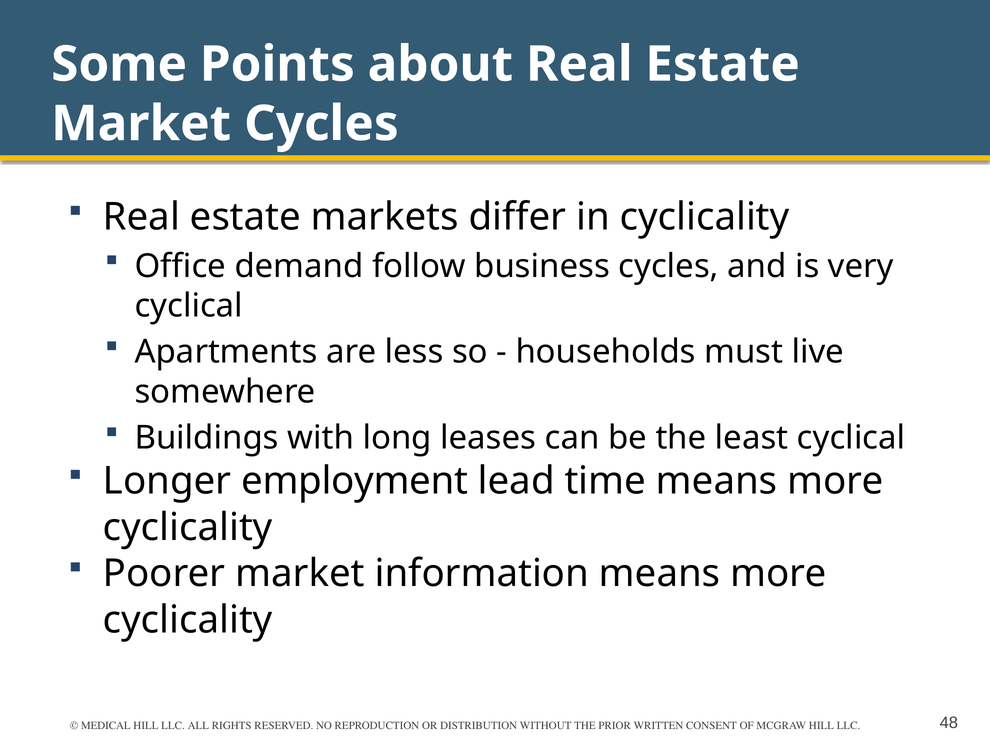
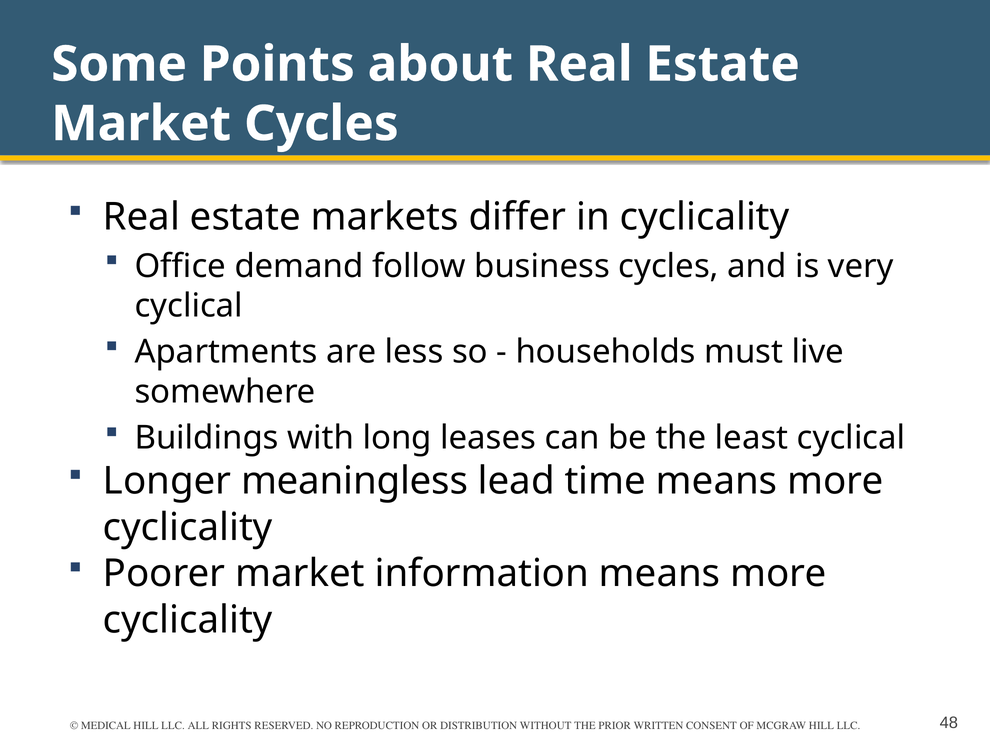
employment: employment -> meaningless
